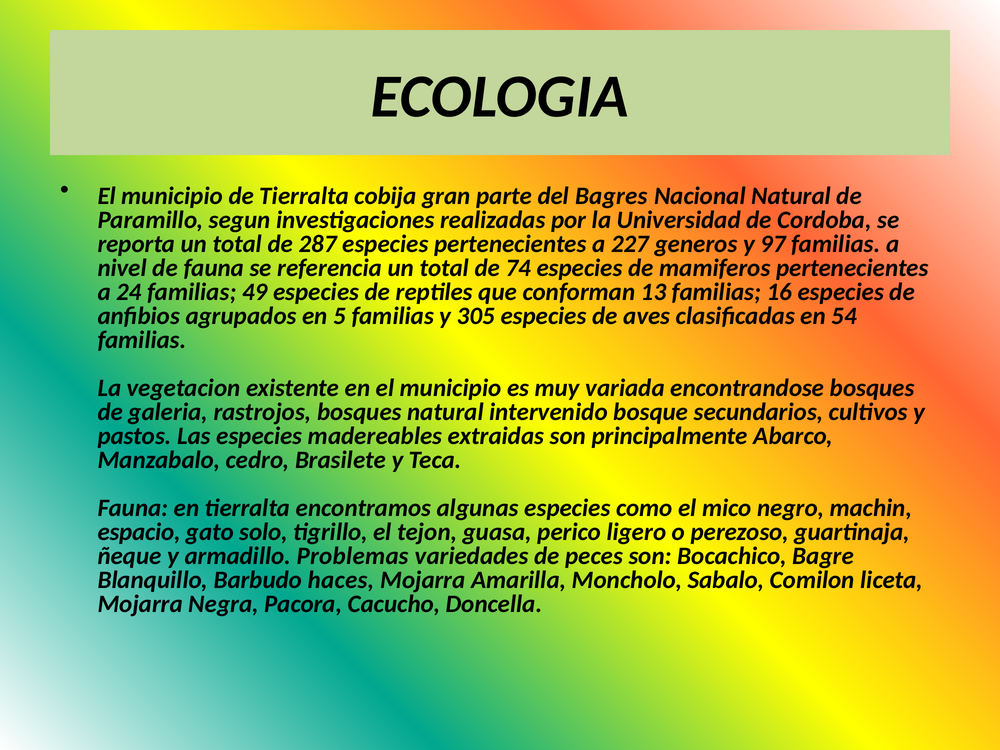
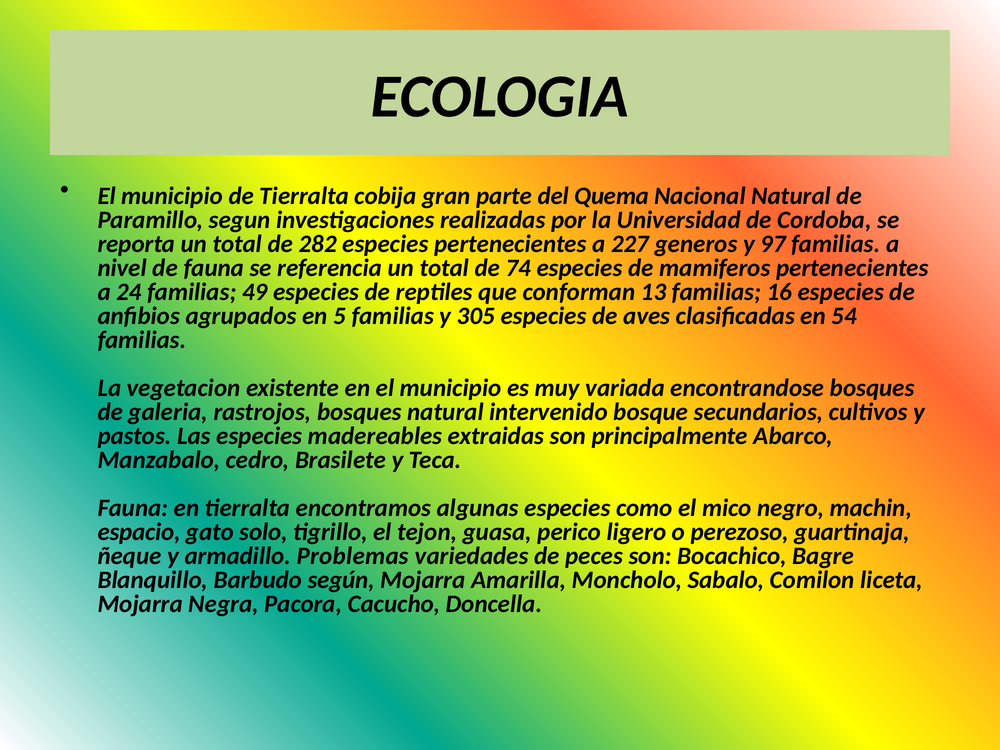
Bagres: Bagres -> Quema
287: 287 -> 282
haces: haces -> según
